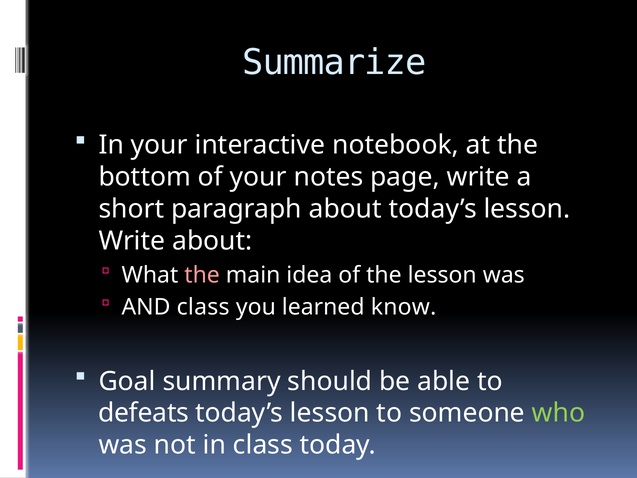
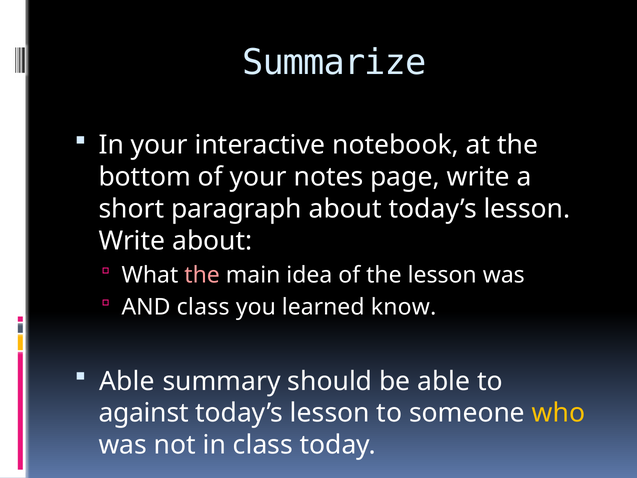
Goal at (127, 381): Goal -> Able
defeats: defeats -> against
who colour: light green -> yellow
